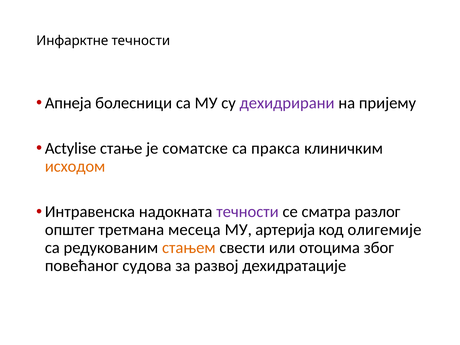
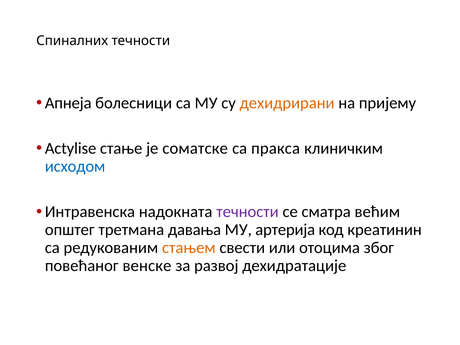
Инфарктне: Инфарктне -> Спиналних
дехидрирани colour: purple -> orange
исходом colour: orange -> blue
разлог: разлог -> већим
месеца: месеца -> давања
олигемије: олигемије -> креатинин
судова: судова -> венске
